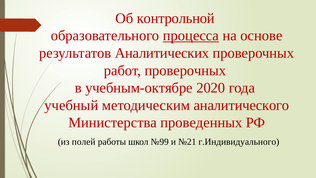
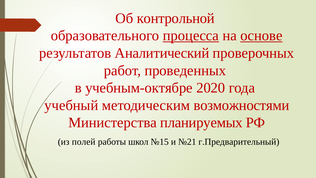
основе underline: none -> present
Аналитических: Аналитических -> Аналитический
работ проверочных: проверочных -> проведенных
аналитического: аналитического -> возможностями
проведенных: проведенных -> планируемых
№99: №99 -> №15
г.Индивидуального: г.Индивидуального -> г.Предварительный
